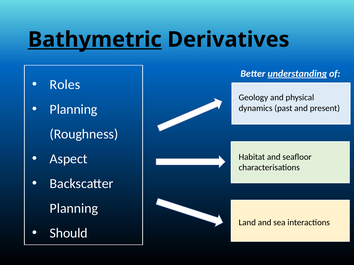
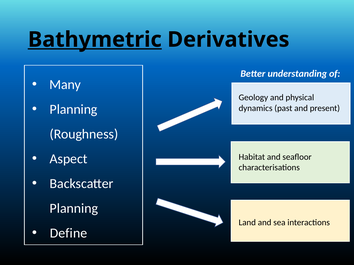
understanding underline: present -> none
Roles: Roles -> Many
Should: Should -> Define
